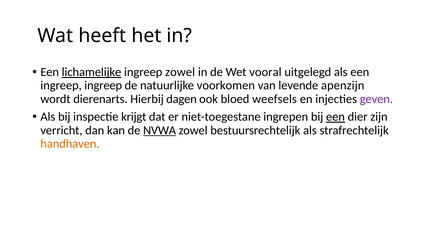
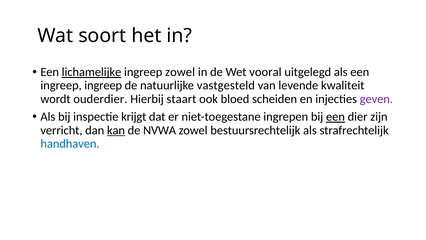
heeft: heeft -> soort
voorkomen: voorkomen -> vastgesteld
apenzijn: apenzijn -> kwaliteit
dierenarts: dierenarts -> ouderdier
dagen: dagen -> staart
weefsels: weefsels -> scheiden
kan underline: none -> present
NVWA underline: present -> none
handhaven colour: orange -> blue
